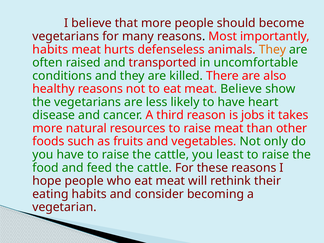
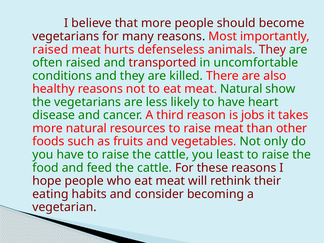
habits at (50, 50): habits -> raised
They at (272, 50) colour: orange -> red
meat Believe: Believe -> Natural
